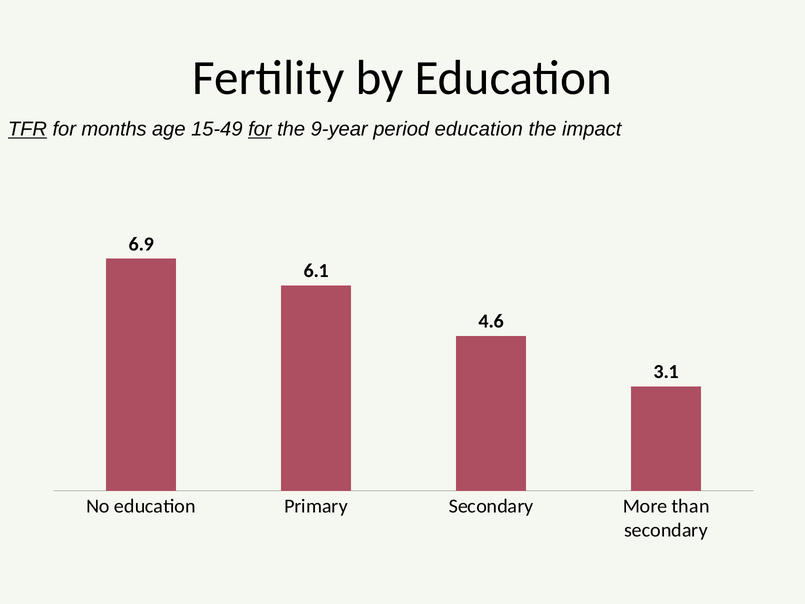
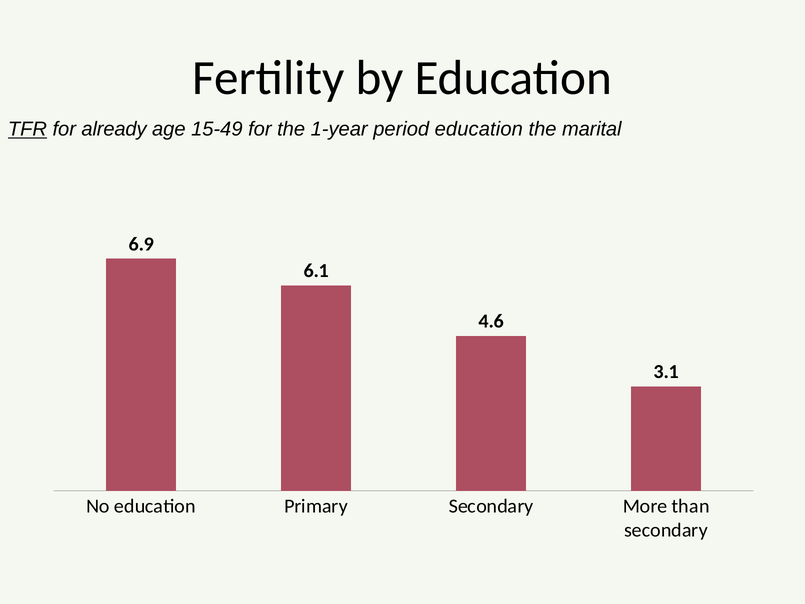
months: months -> already
for at (260, 129) underline: present -> none
9-year: 9-year -> 1-year
impact: impact -> marital
